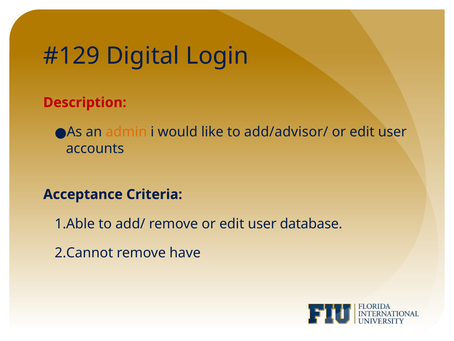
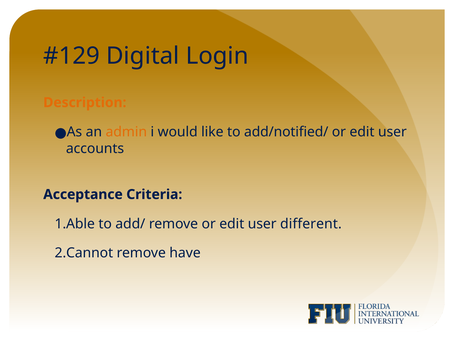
Description colour: red -> orange
add/advisor/: add/advisor/ -> add/notified/
database: database -> different
